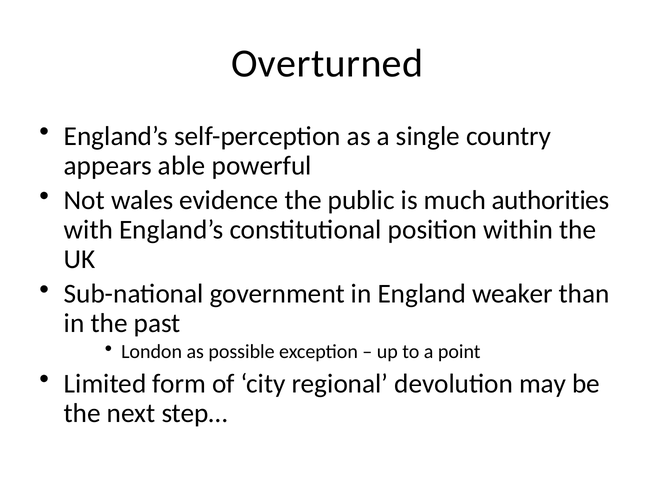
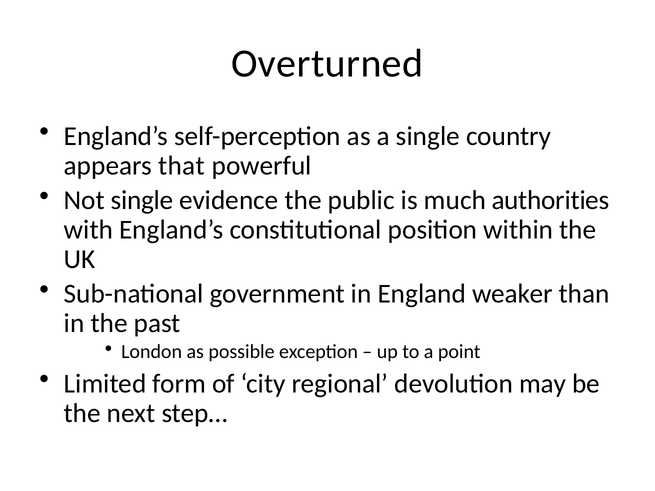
able: able -> that
Not wales: wales -> single
